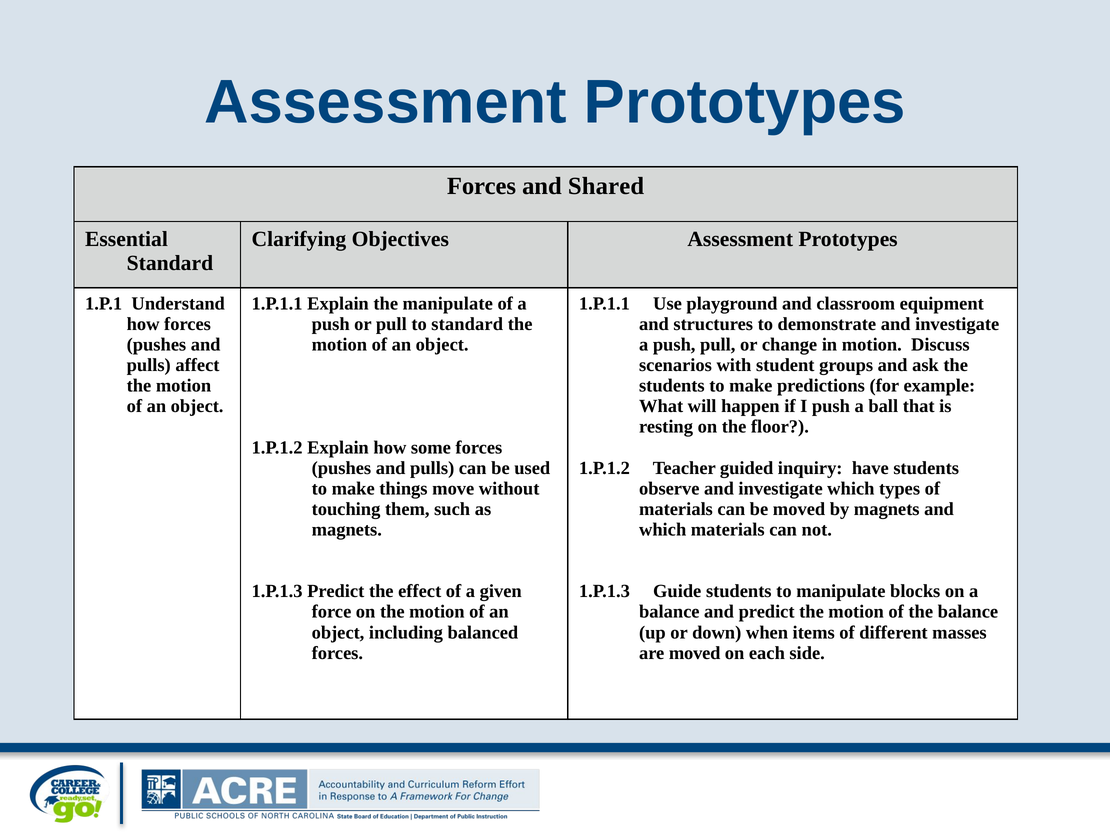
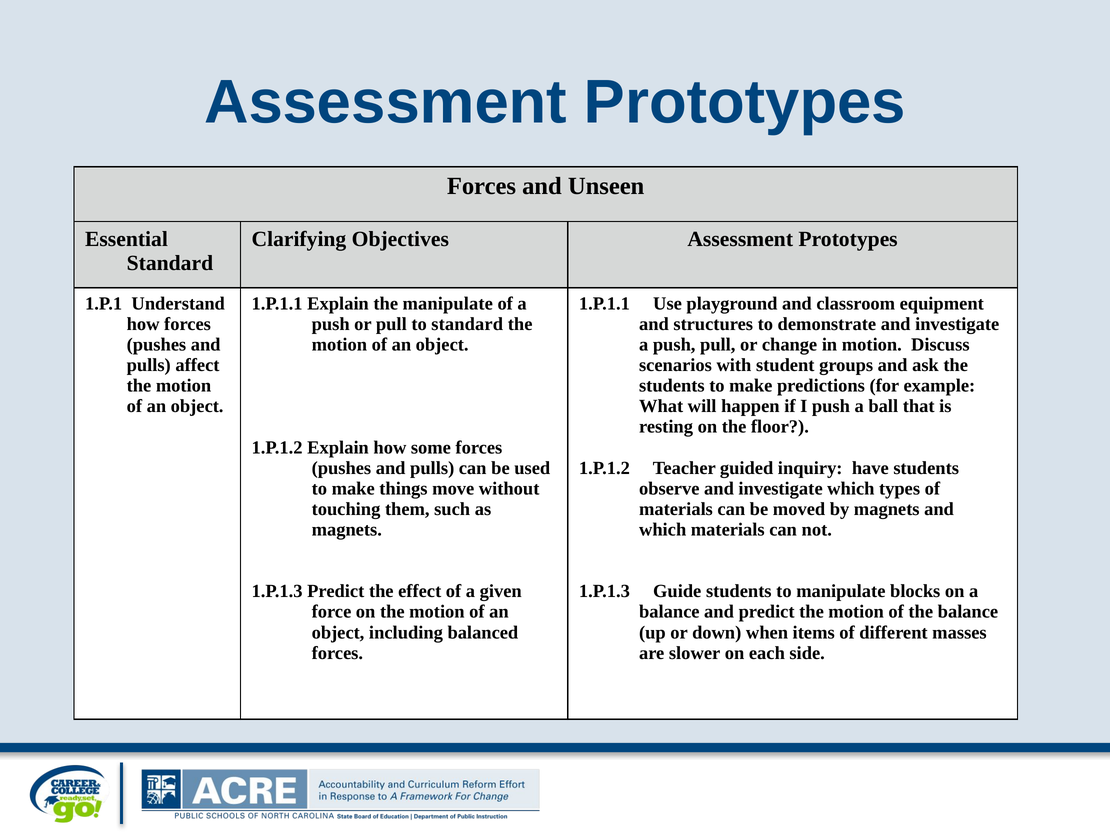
Shared: Shared -> Unseen
are moved: moved -> slower
